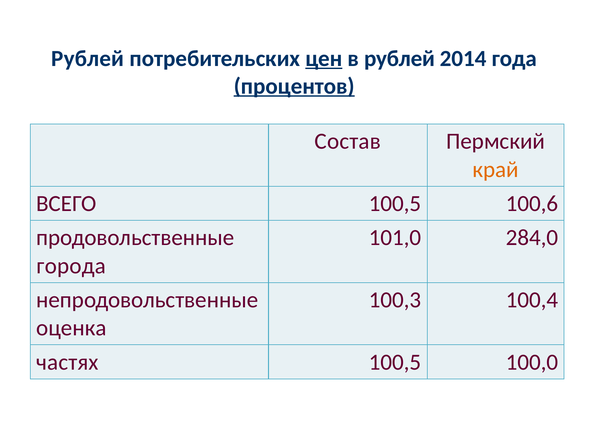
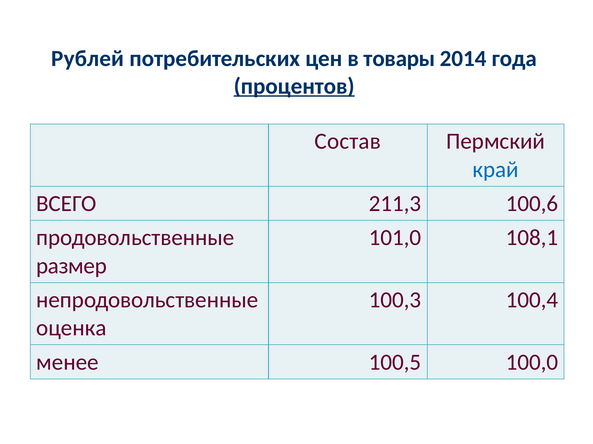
цен underline: present -> none
в рублей: рублей -> товары
край colour: orange -> blue
ВСЕГО 100,5: 100,5 -> 211,3
284,0: 284,0 -> 108,1
города: города -> размер
частях: частях -> менее
